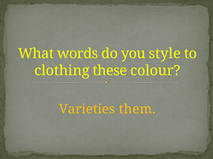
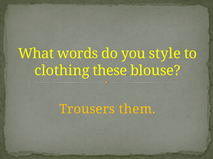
colour: colour -> blouse
Varieties: Varieties -> Trousers
